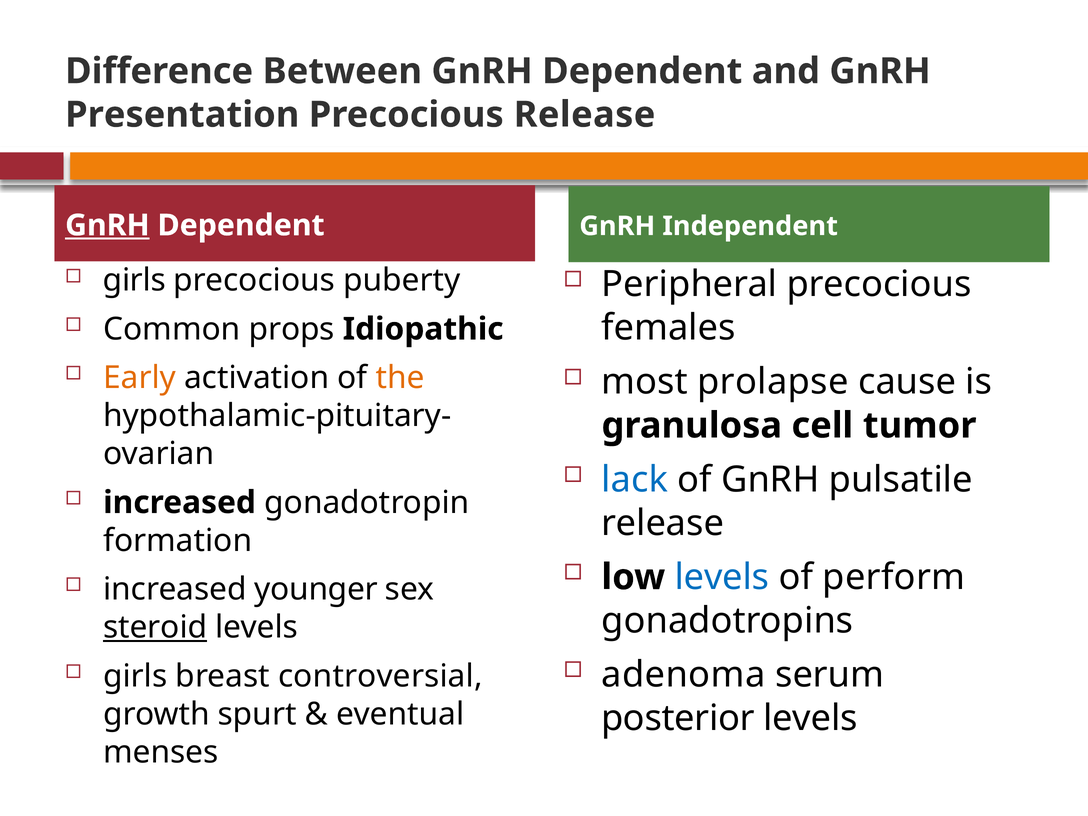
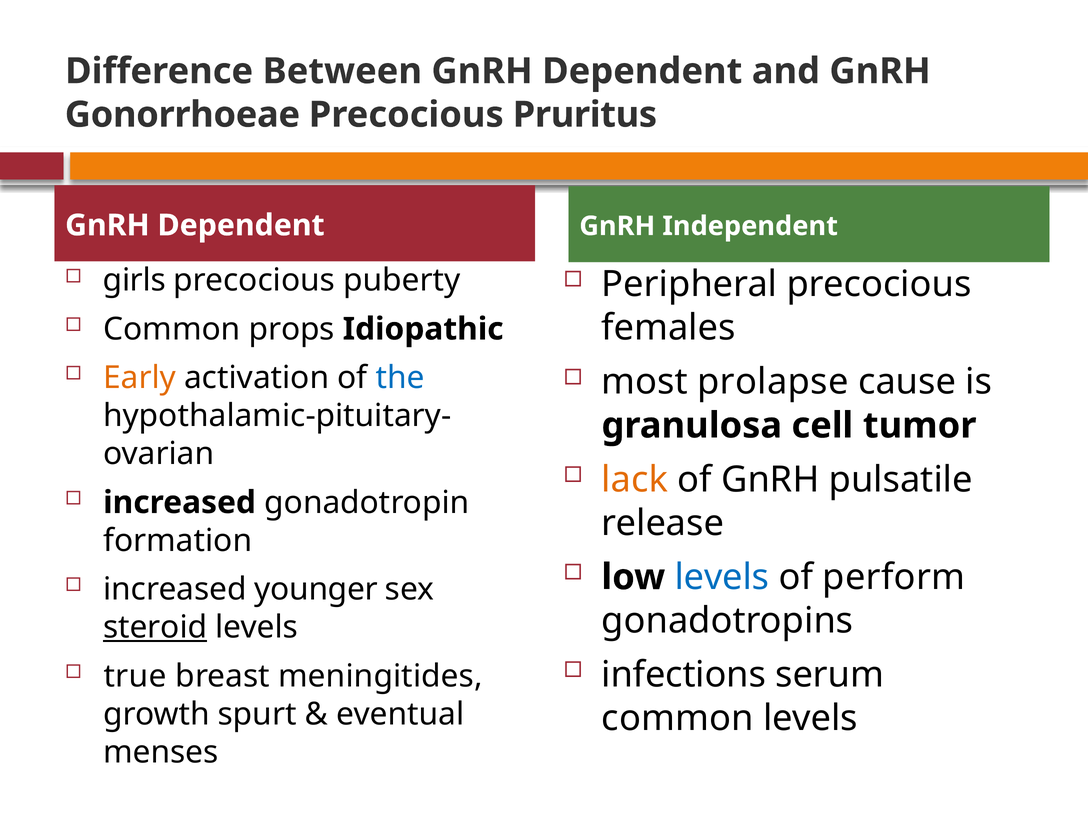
Presentation: Presentation -> Gonorrhoeae
Precocious Release: Release -> Pruritus
GnRH at (107, 225) underline: present -> none
the colour: orange -> blue
lack colour: blue -> orange
adenoma: adenoma -> infections
girls at (135, 676): girls -> true
controversial: controversial -> meningitides
posterior at (678, 718): posterior -> common
